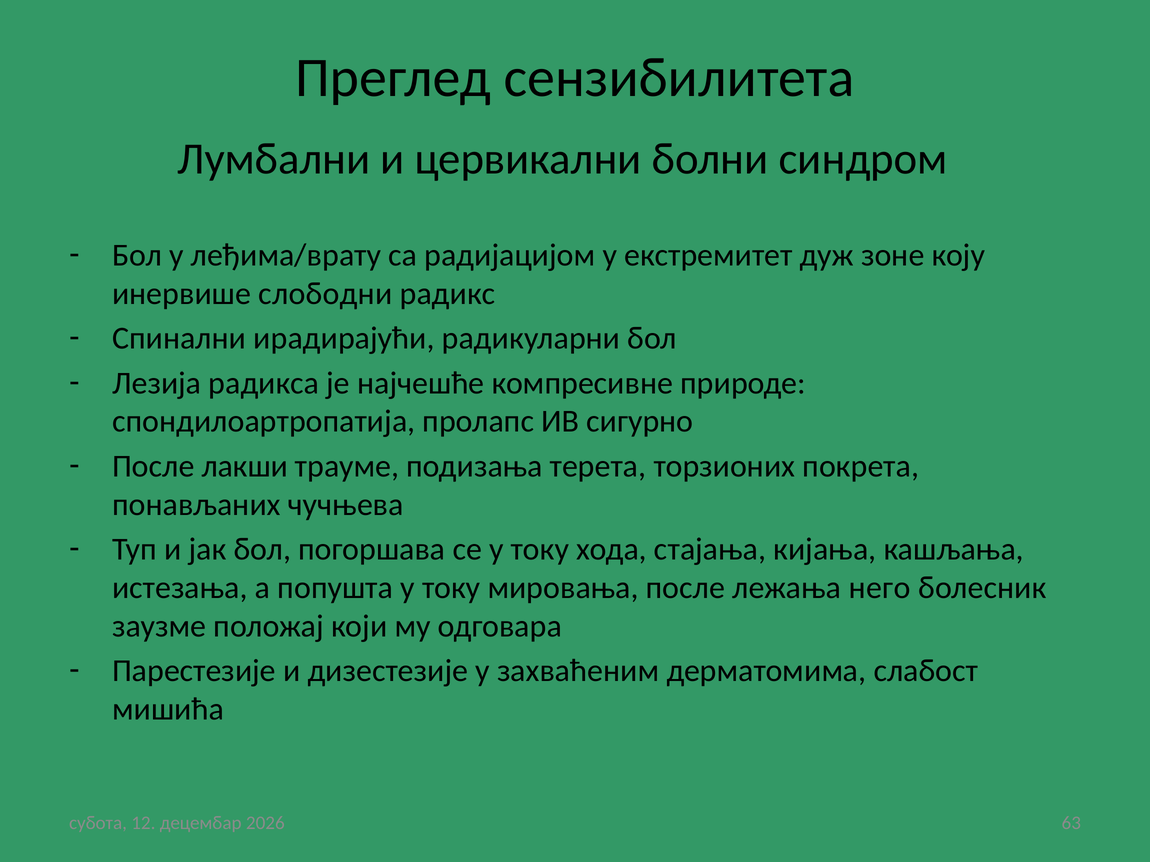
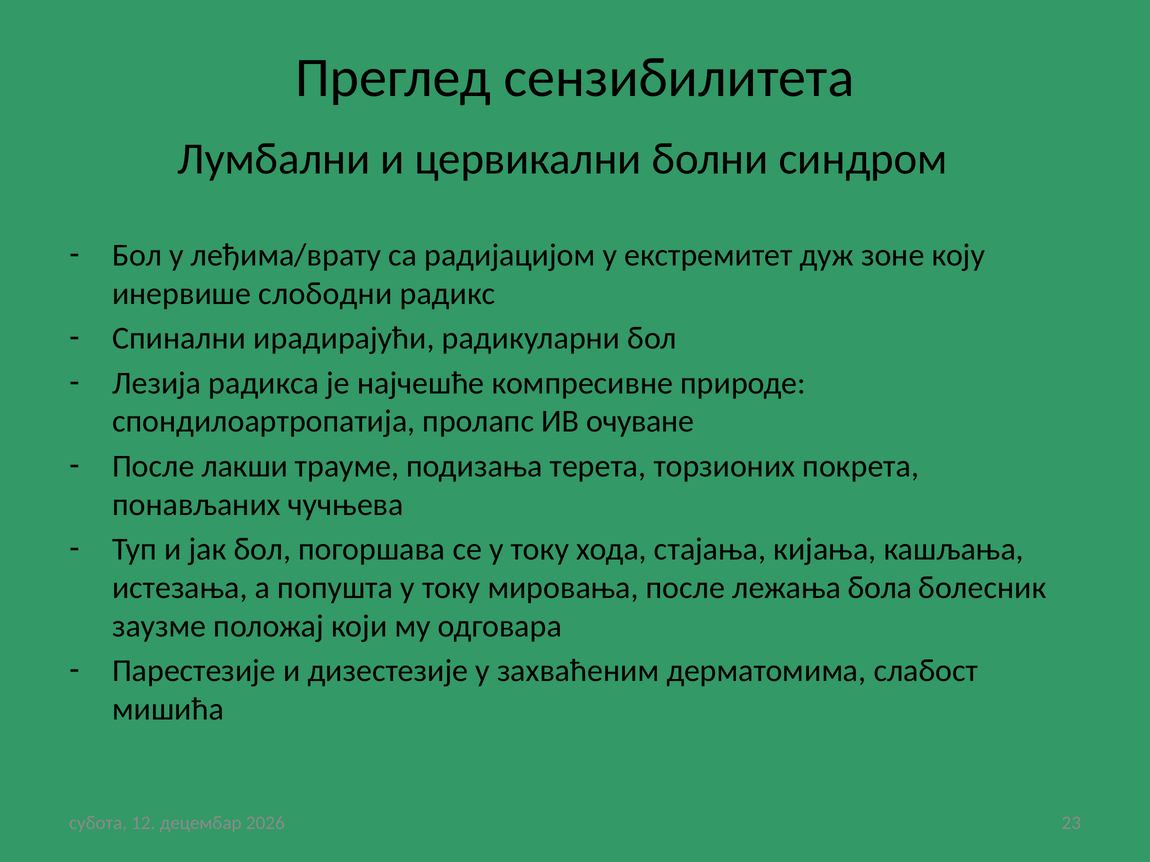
сигурно: сигурно -> очуване
него: него -> бола
63: 63 -> 23
